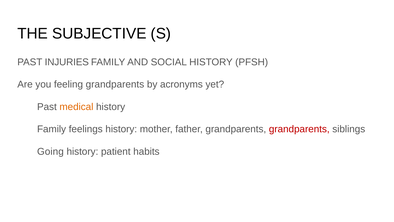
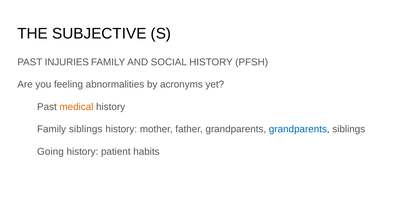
feeling grandparents: grandparents -> abnormalities
Family feelings: feelings -> siblings
grandparents at (299, 129) colour: red -> blue
